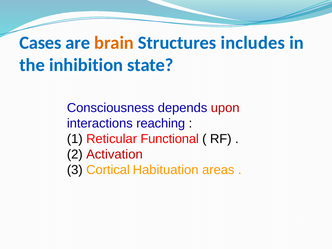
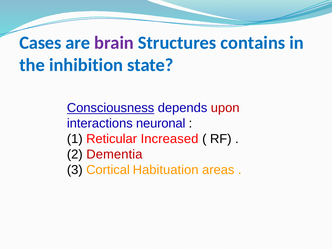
brain colour: orange -> purple
includes: includes -> contains
Consciousness underline: none -> present
reaching: reaching -> neuronal
Functional: Functional -> Increased
Activation: Activation -> Dementia
